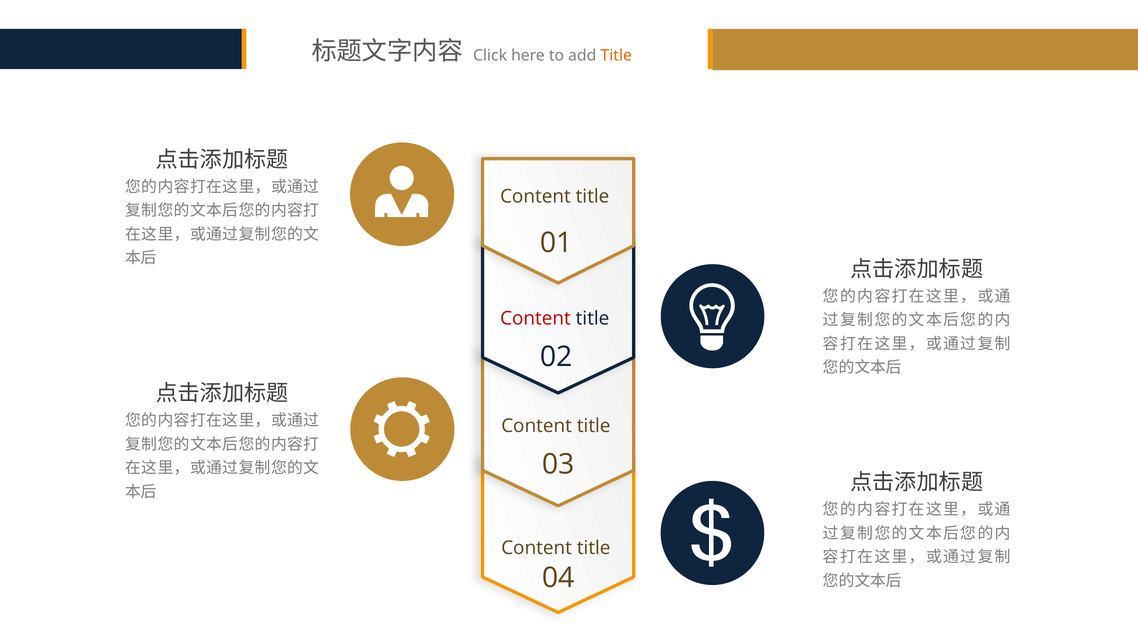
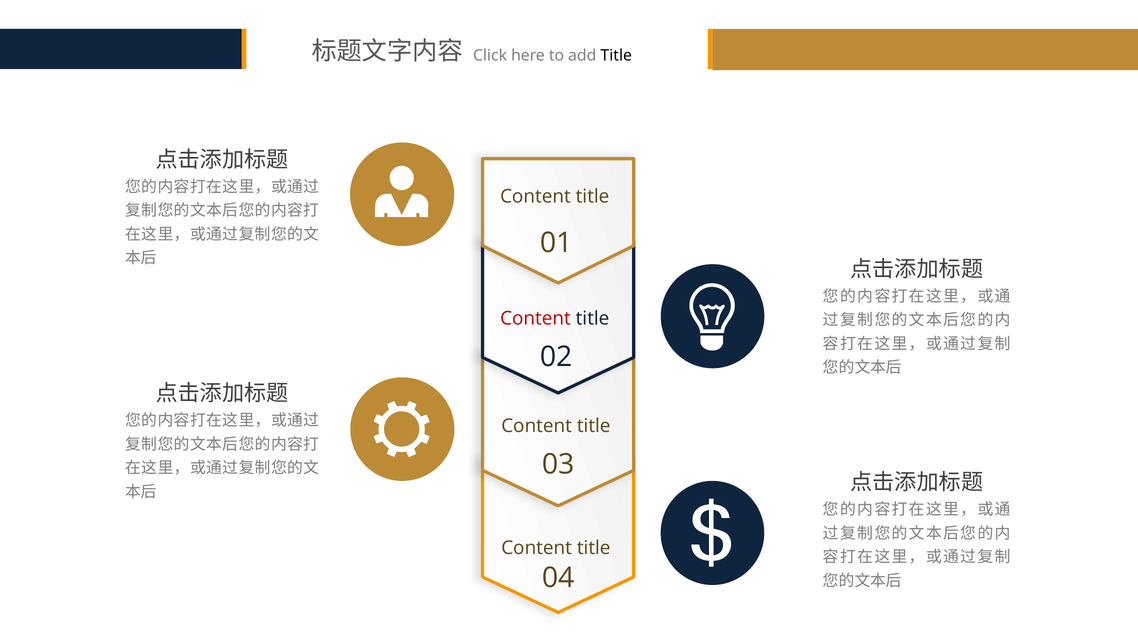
Title at (616, 55) colour: orange -> black
